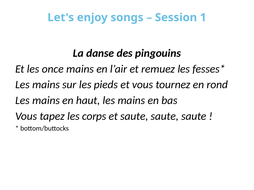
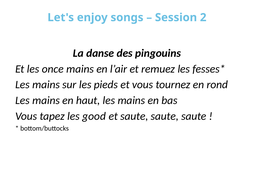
1: 1 -> 2
corps: corps -> good
